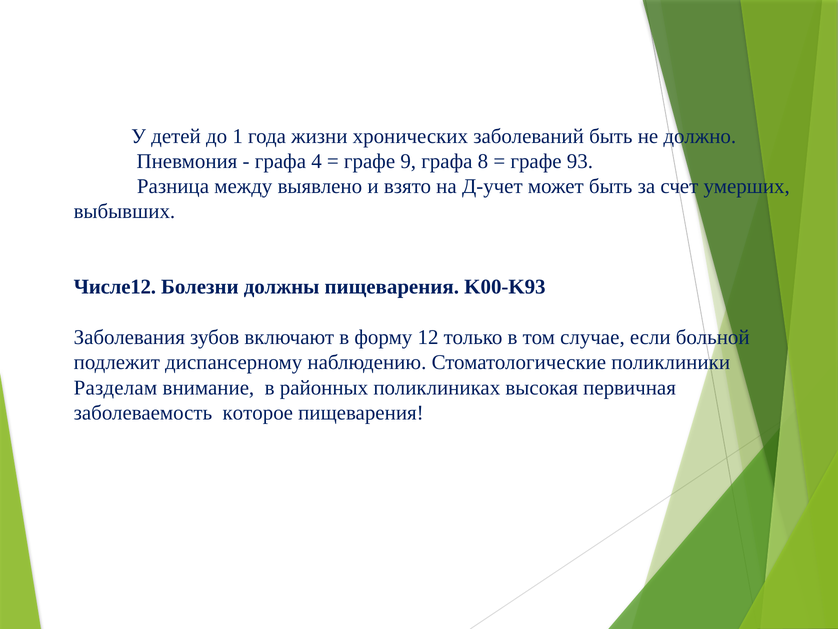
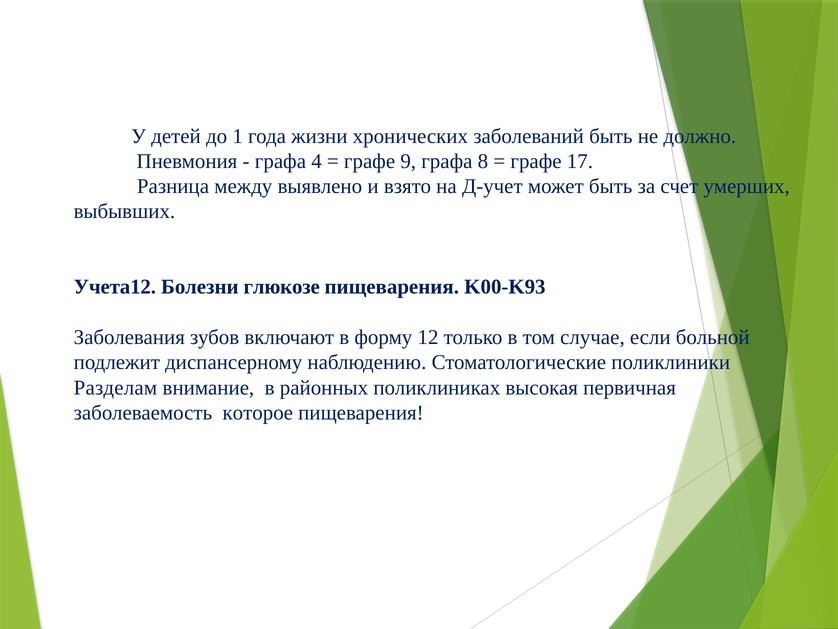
93: 93 -> 17
Числе12: Числе12 -> Учета12
должны: должны -> глюкозе
